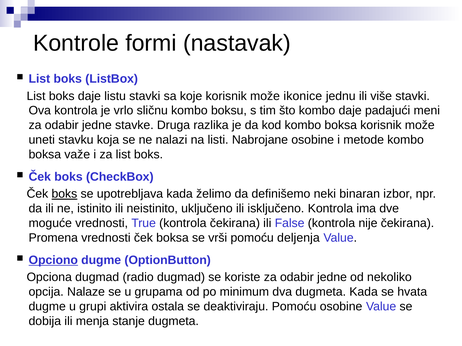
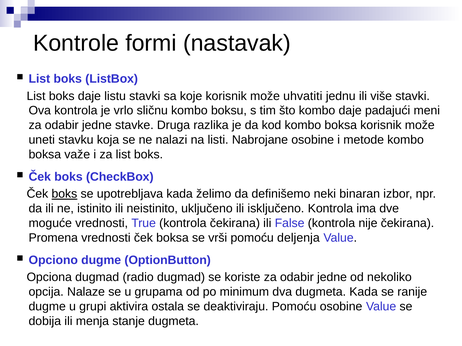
ikonice: ikonice -> uhvatiti
Opciono underline: present -> none
hvata: hvata -> ranije
